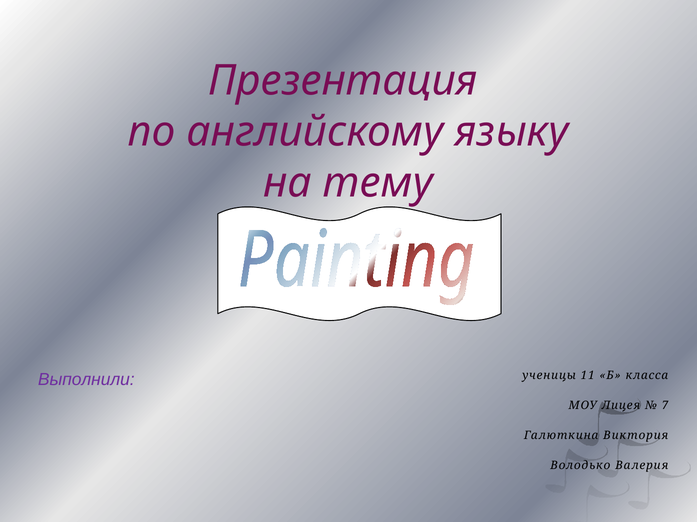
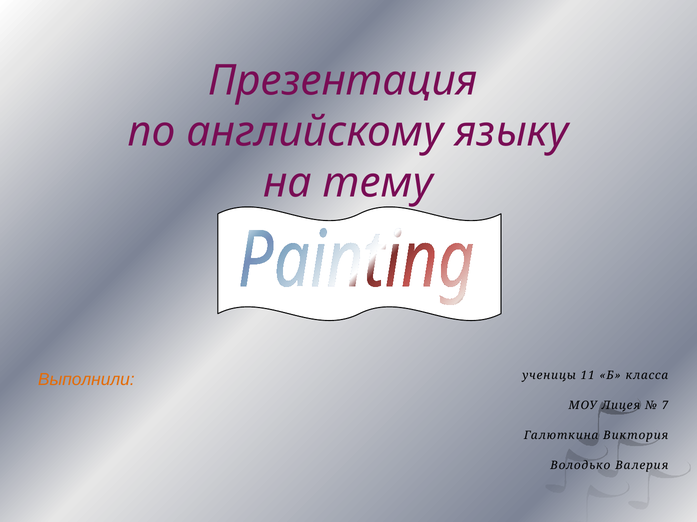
Выполнили colour: purple -> orange
